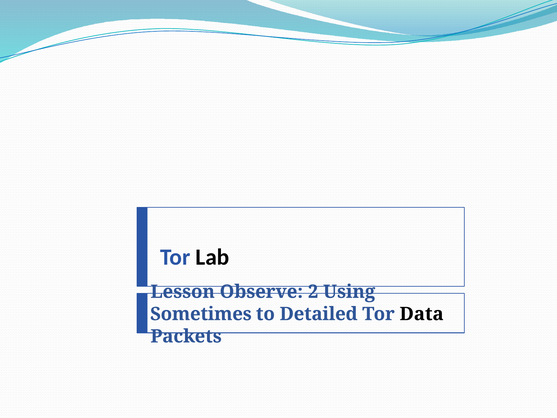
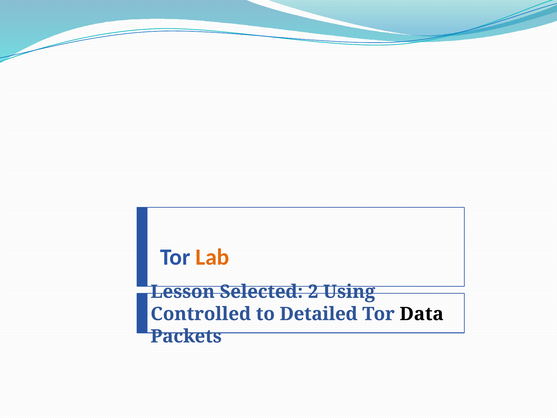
Lab colour: black -> orange
Observe: Observe -> Selected
Sometimes: Sometimes -> Controlled
